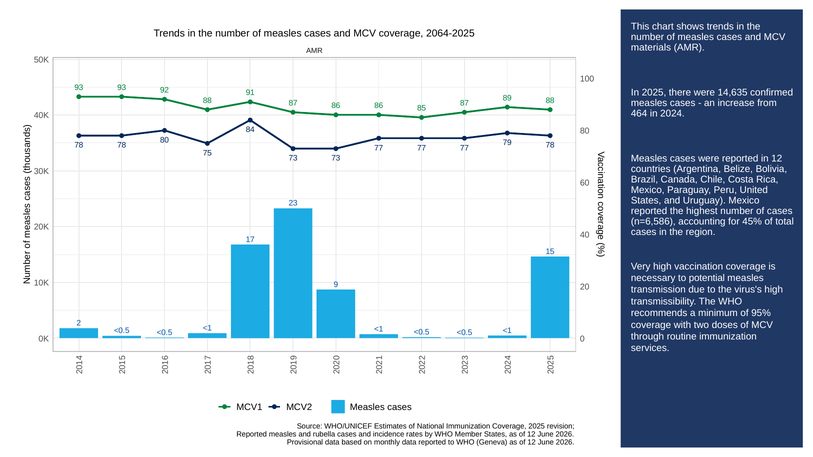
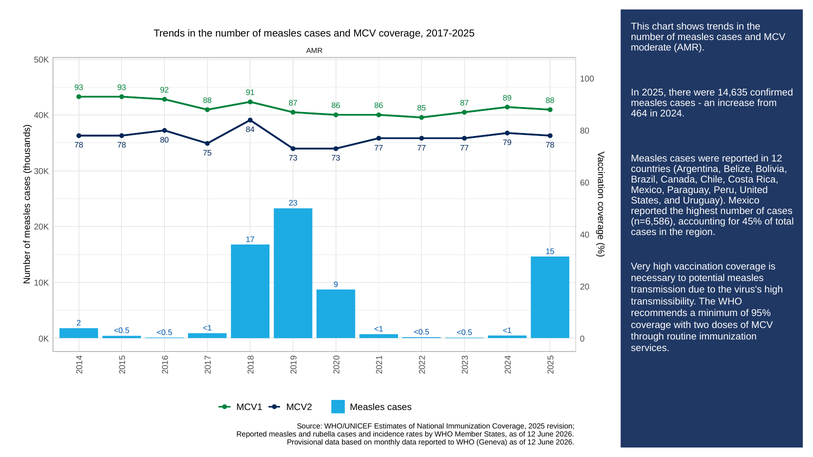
2064-2025: 2064-2025 -> 2017-2025
materials: materials -> moderate
